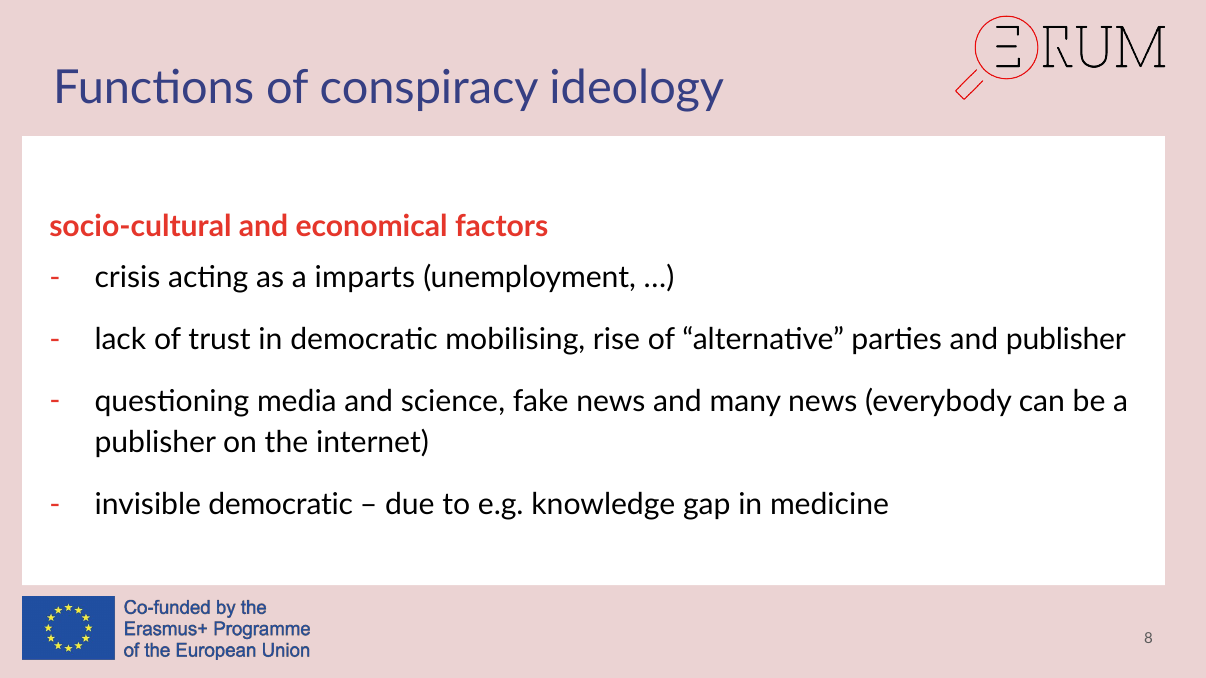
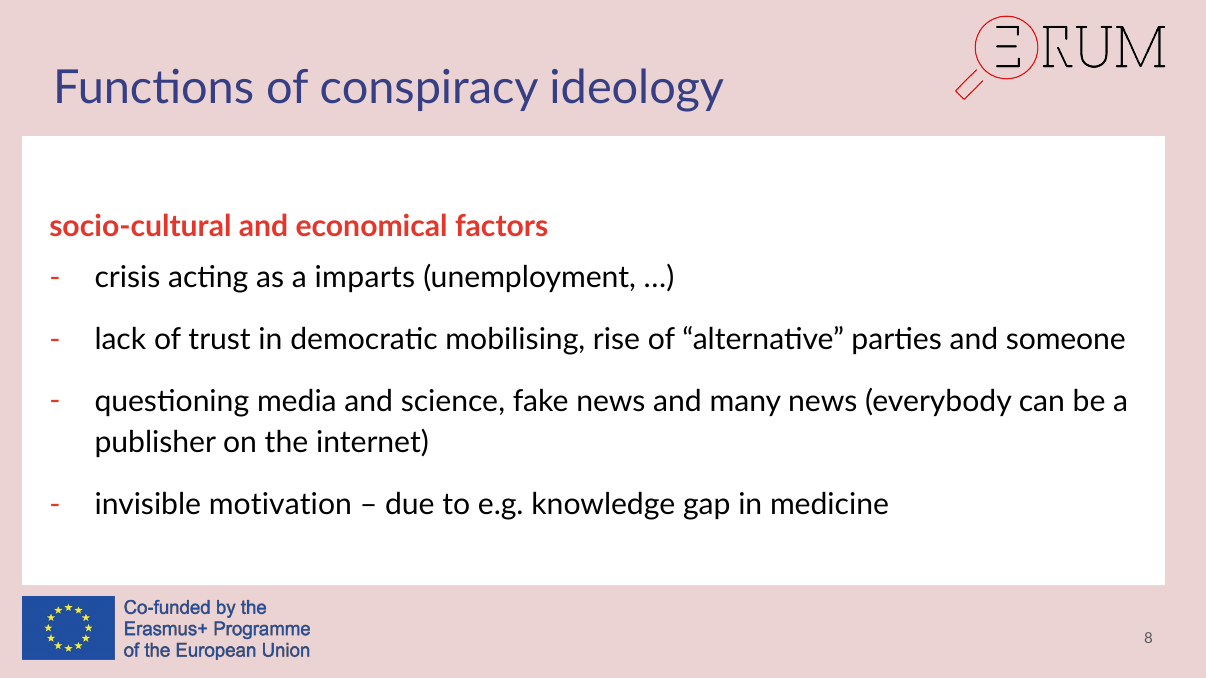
and publisher: publisher -> someone
invisible democratic: democratic -> motivation
